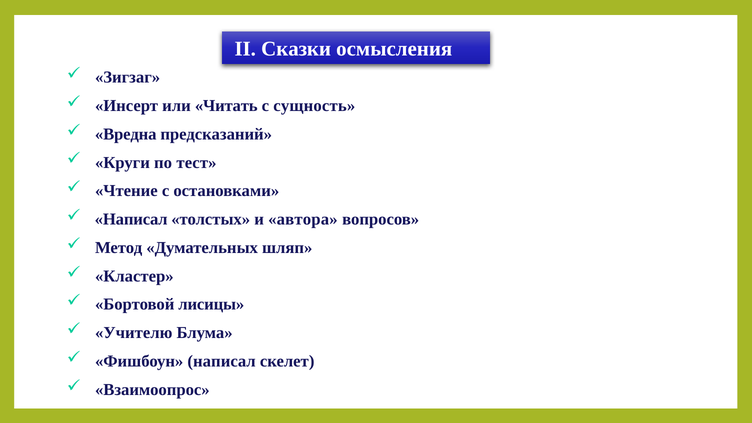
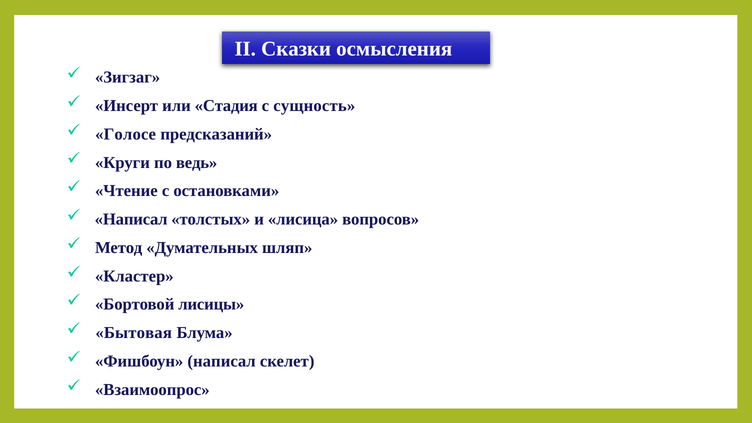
Читать: Читать -> Стадия
Вредна: Вредна -> Голосе
тест: тест -> ведь
автора: автора -> лисица
Учителю: Учителю -> Бытовая
